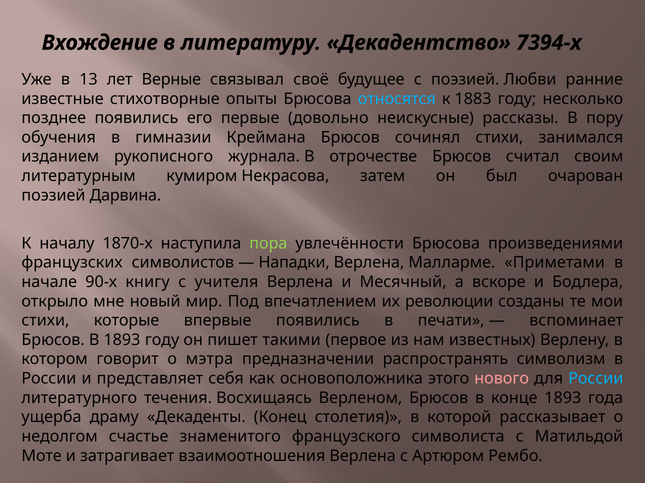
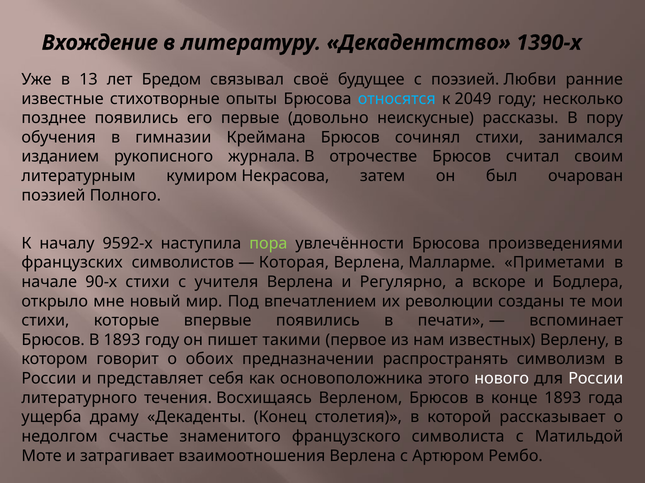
7394-х: 7394-х -> 1390-х
Верные: Верные -> Бредом
1883: 1883 -> 2049
Дарвина: Дарвина -> Полного
1870-х: 1870-х -> 9592-х
Нападки: Нападки -> Которая
90-х книгу: книгу -> стихи
Месячный: Месячный -> Регулярно
мэтра: мэтра -> обоих
нового colour: pink -> white
России at (596, 379) colour: light blue -> white
